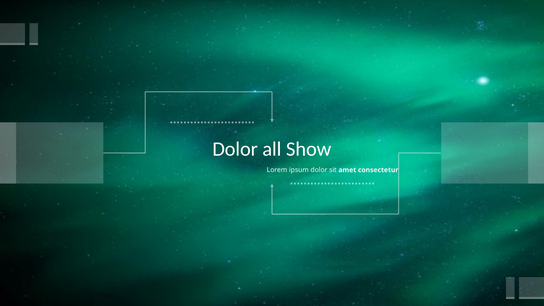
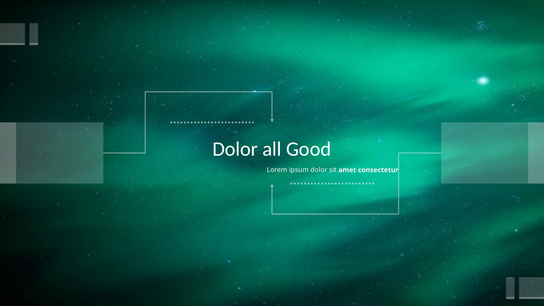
Show: Show -> Good
